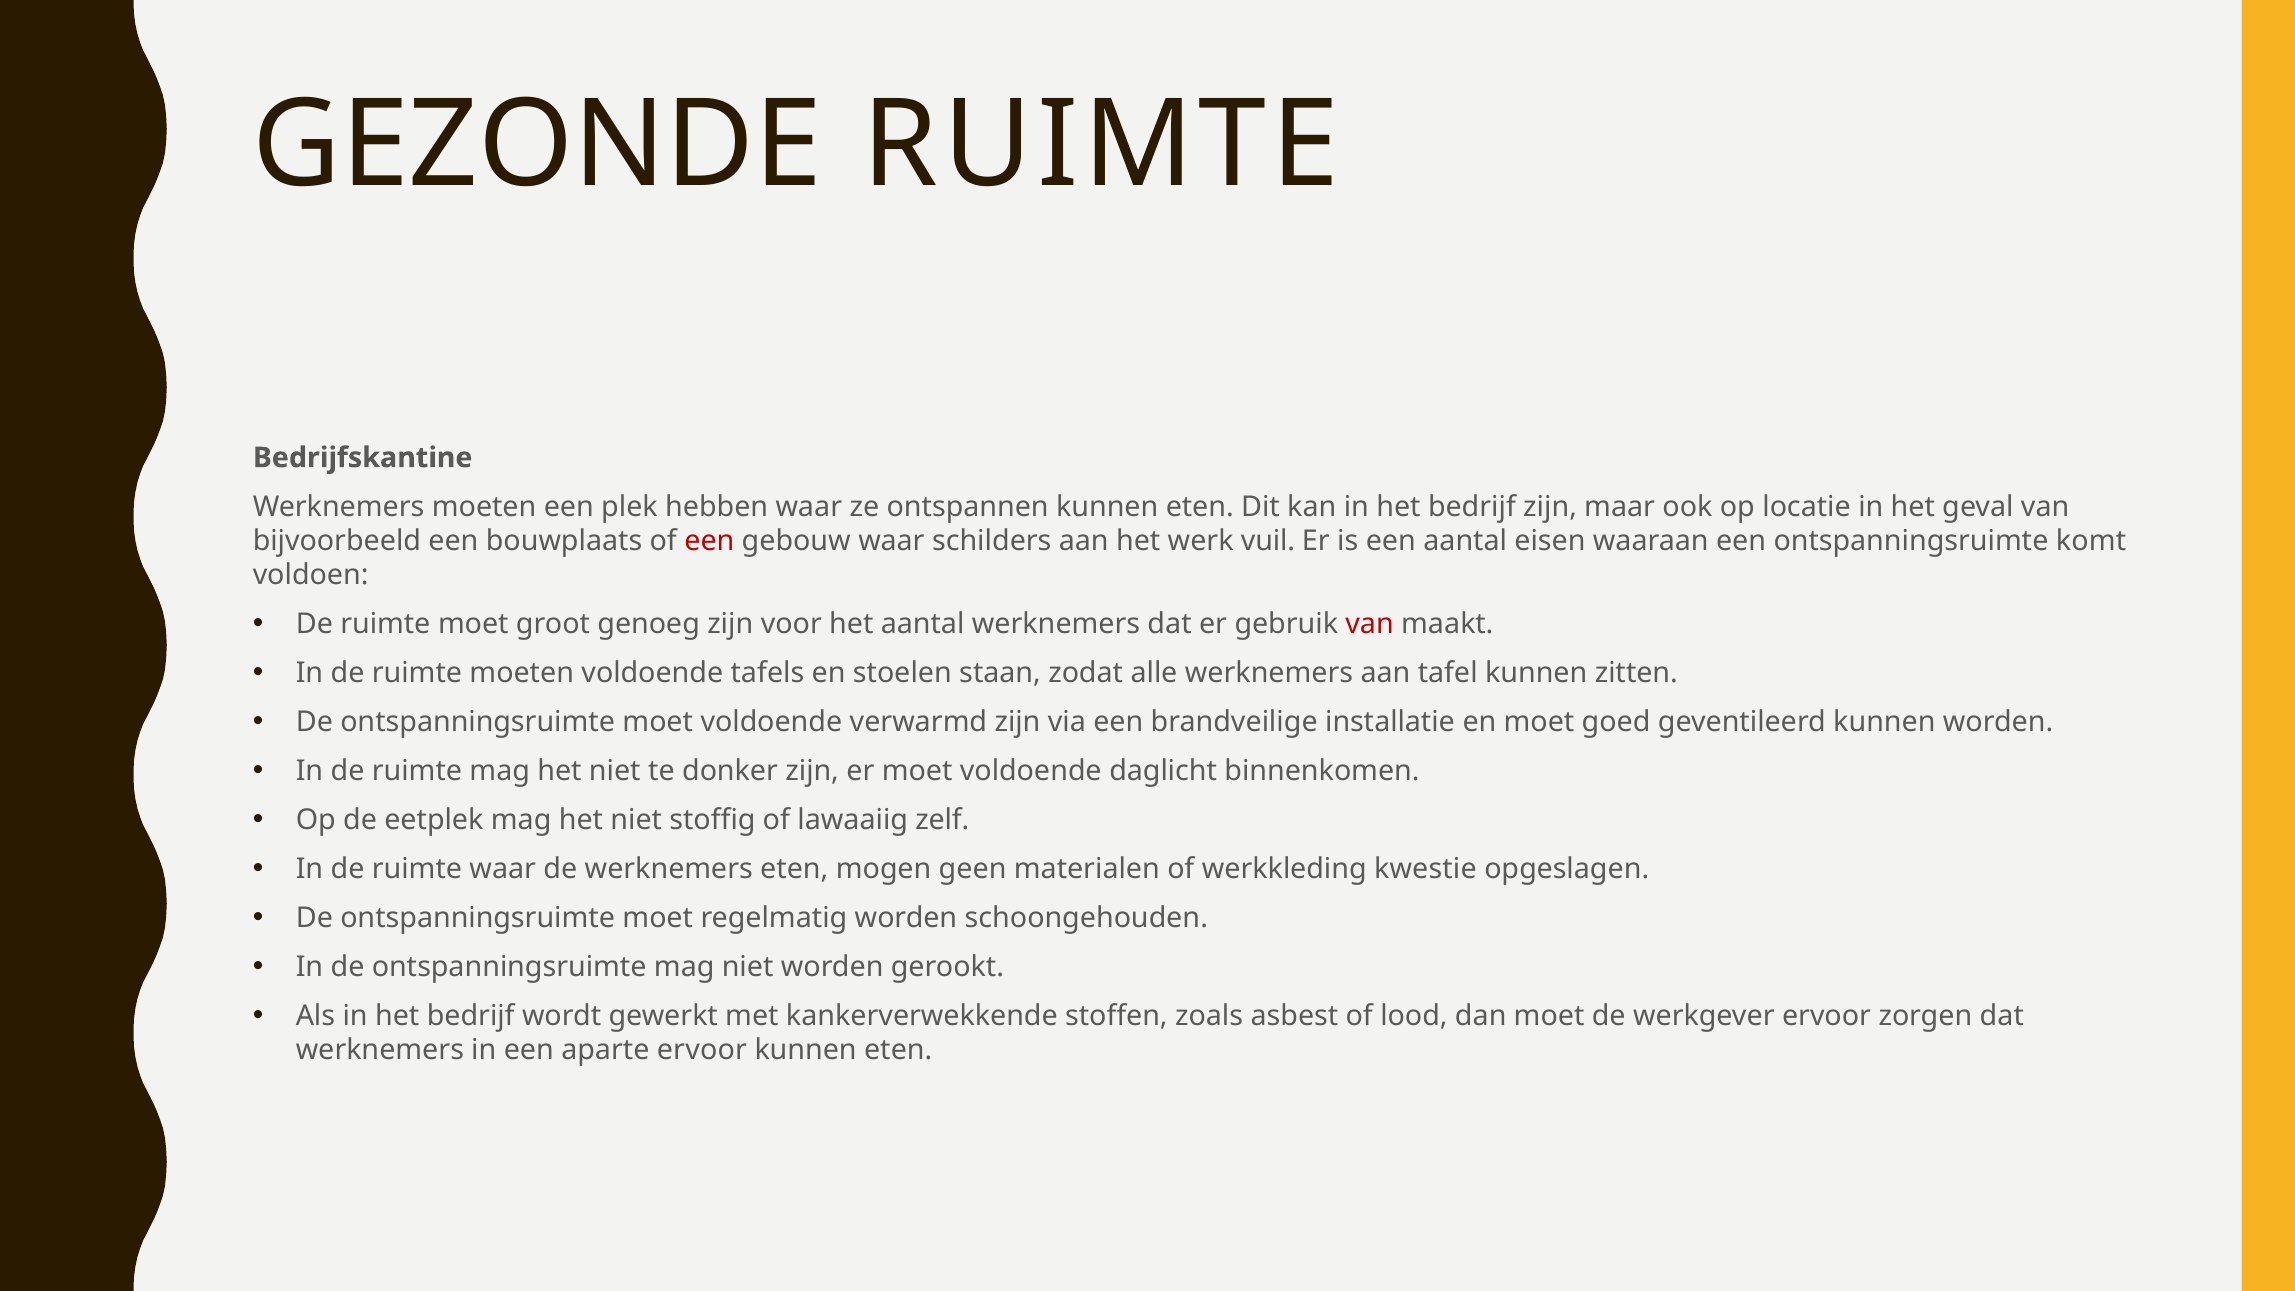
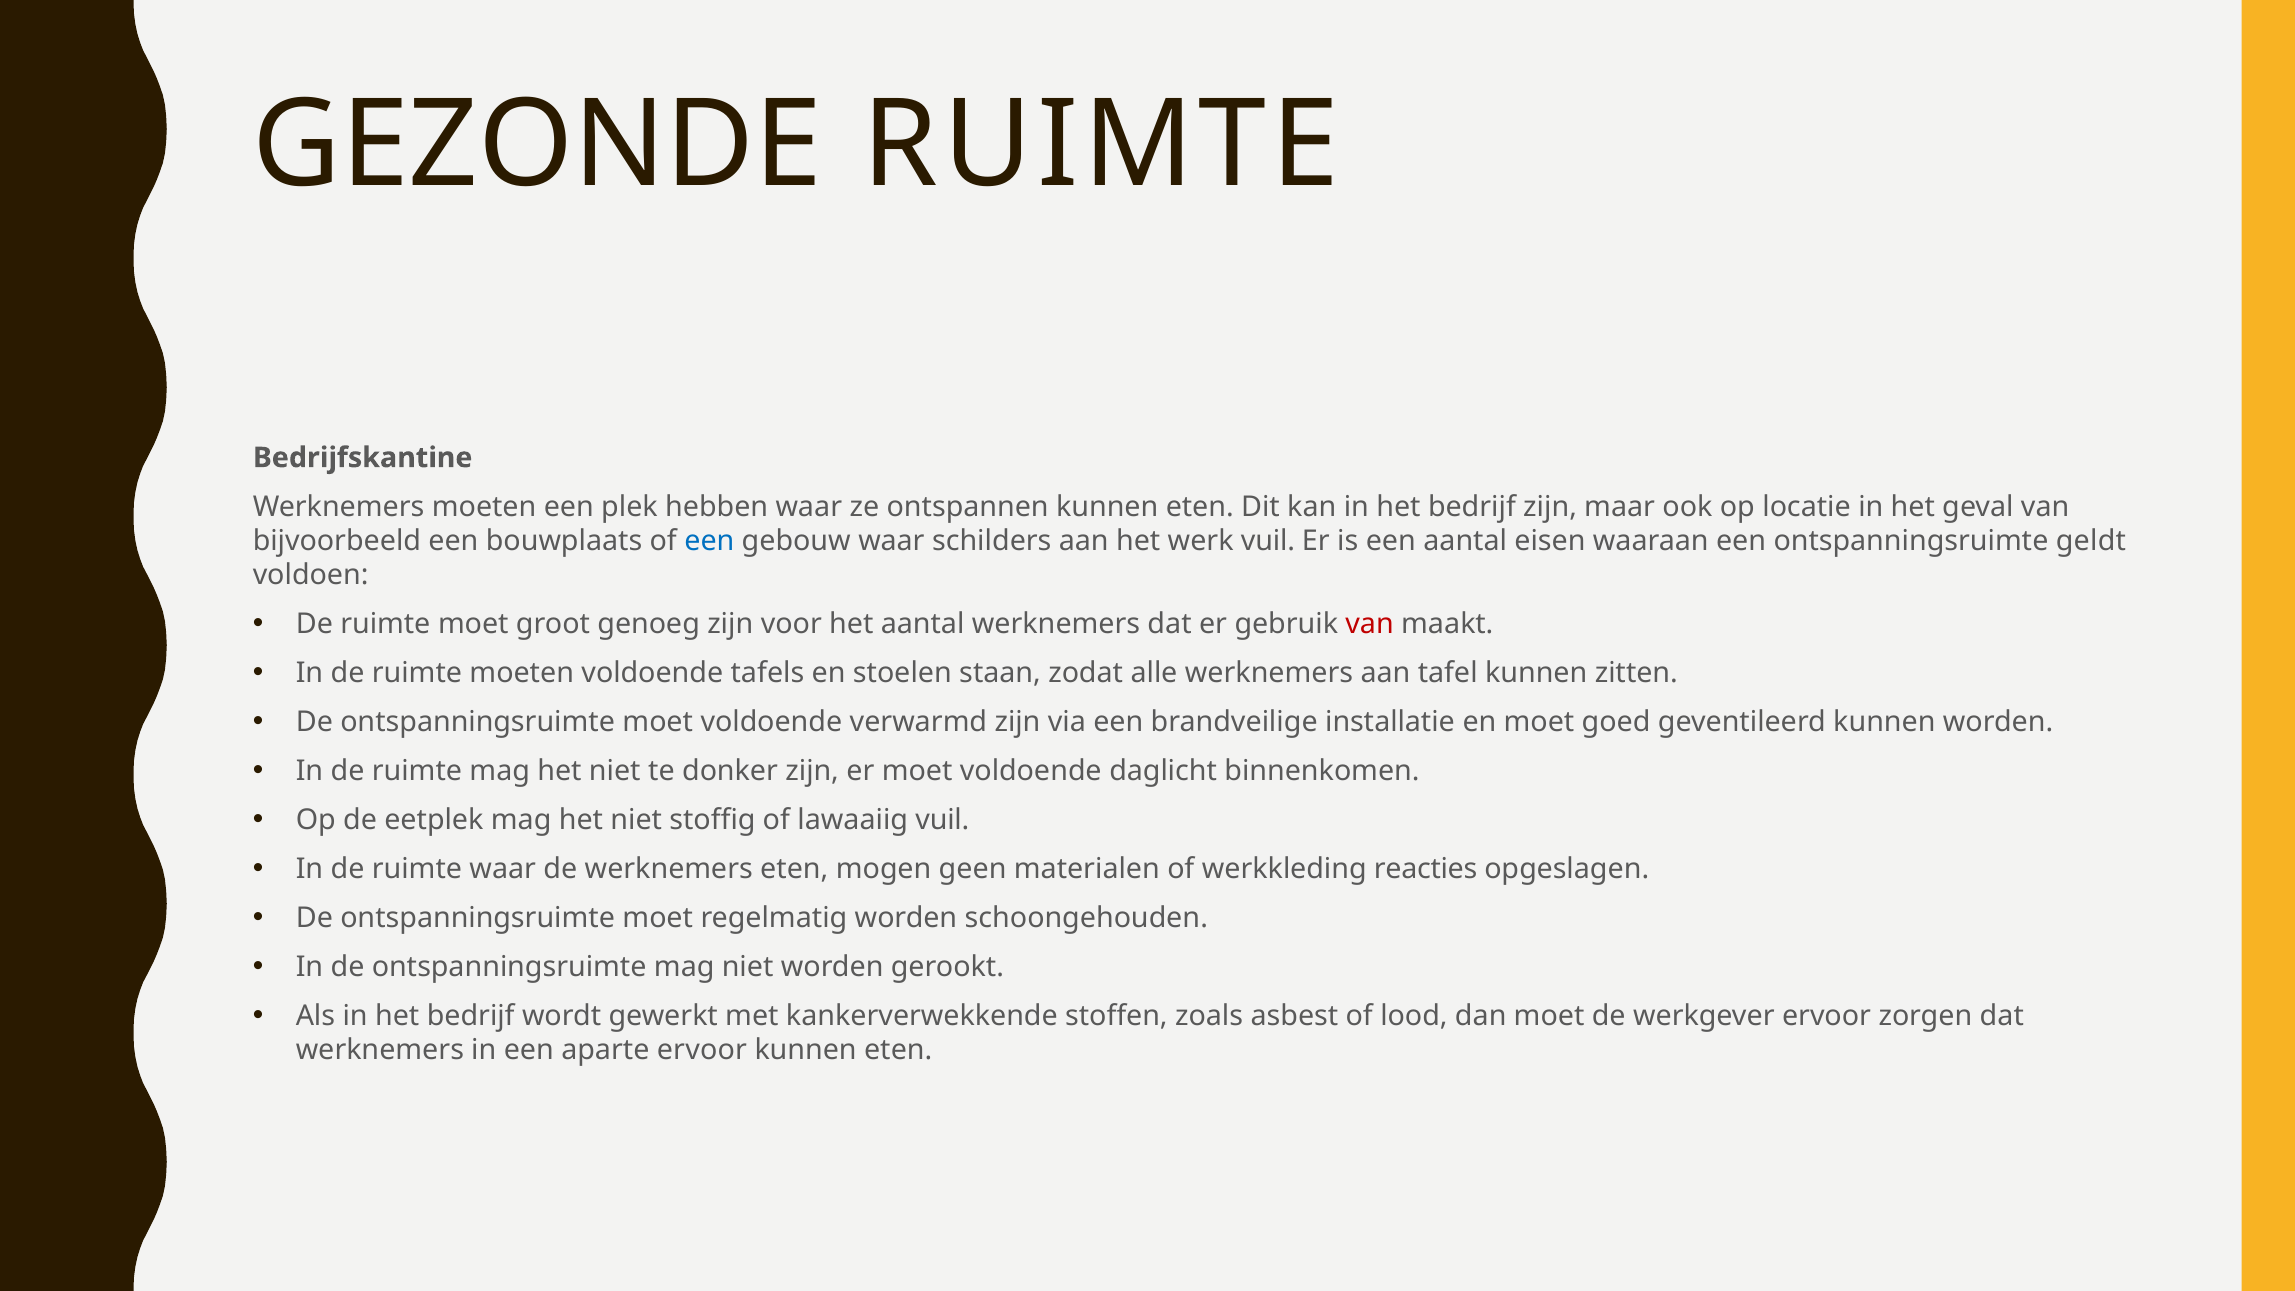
een at (709, 541) colour: red -> blue
komt: komt -> geldt
lawaaiig zelf: zelf -> vuil
kwestie: kwestie -> reacties
